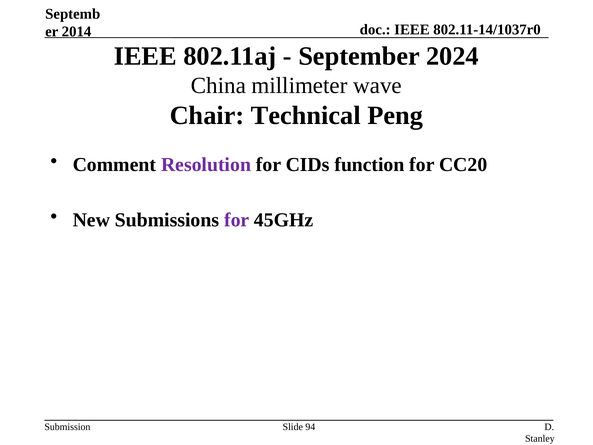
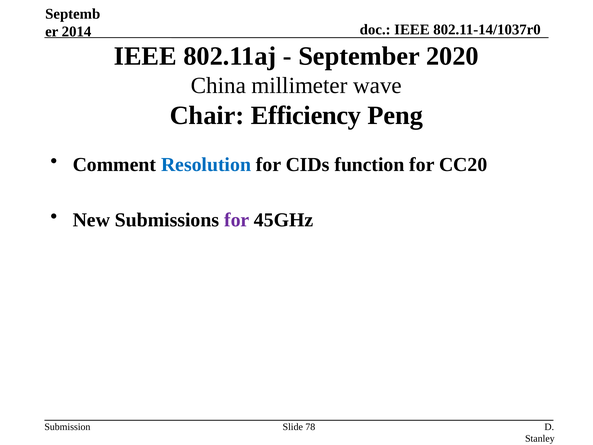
2024: 2024 -> 2020
Technical: Technical -> Efficiency
Resolution colour: purple -> blue
94: 94 -> 78
